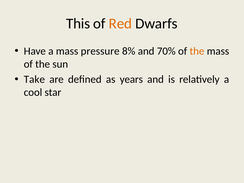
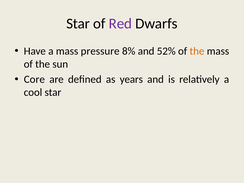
This at (78, 24): This -> Star
Red colour: orange -> purple
70%: 70% -> 52%
Take: Take -> Core
